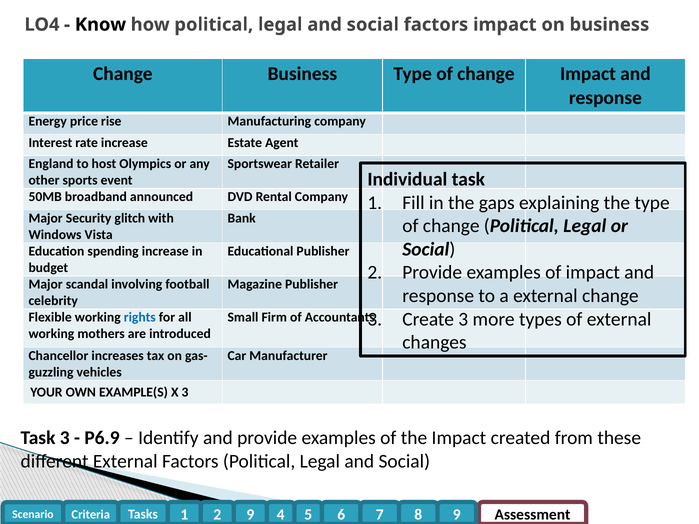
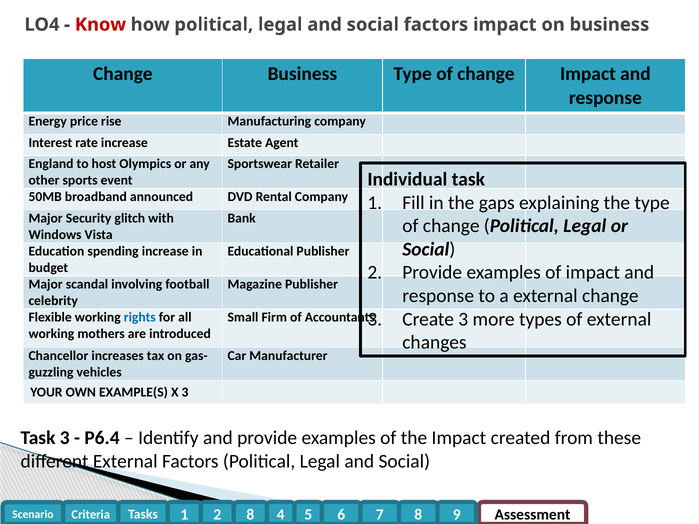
Know colour: black -> red
P6.9: P6.9 -> P6.4
9 at (250, 515): 9 -> 8
